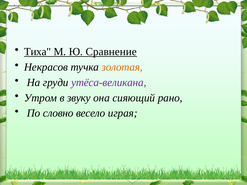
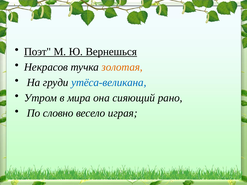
Тиха: Тиха -> Поэт
Сравнение: Сравнение -> Вернешься
утёса-великана colour: purple -> blue
звуку: звуку -> мира
